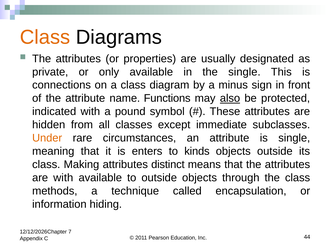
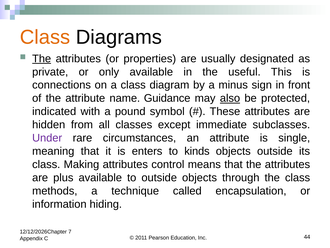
The at (42, 59) underline: none -> present
the single: single -> useful
Functions: Functions -> Guidance
Under colour: orange -> purple
distinct: distinct -> control
are with: with -> plus
